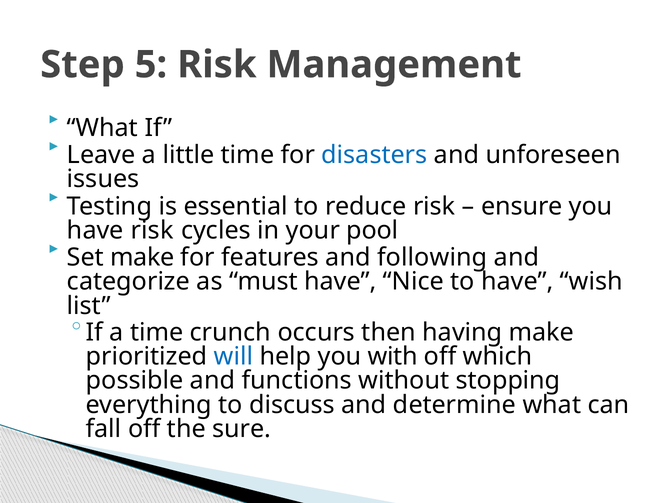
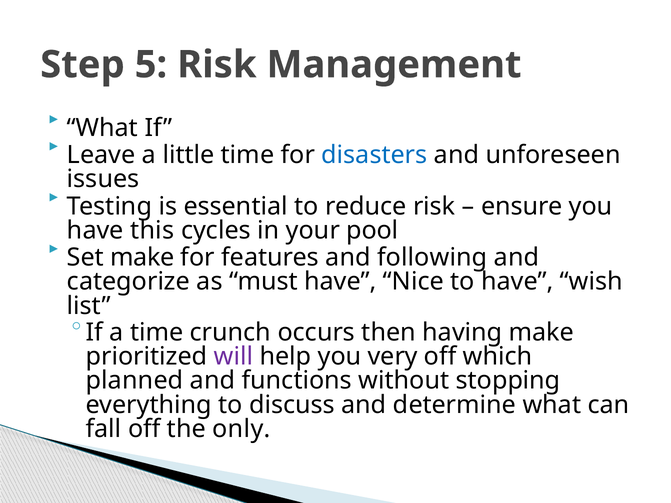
have risk: risk -> this
will colour: blue -> purple
with: with -> very
possible: possible -> planned
sure: sure -> only
